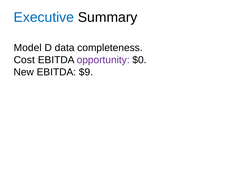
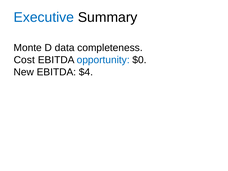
Model: Model -> Monte
opportunity colour: purple -> blue
$9: $9 -> $4
